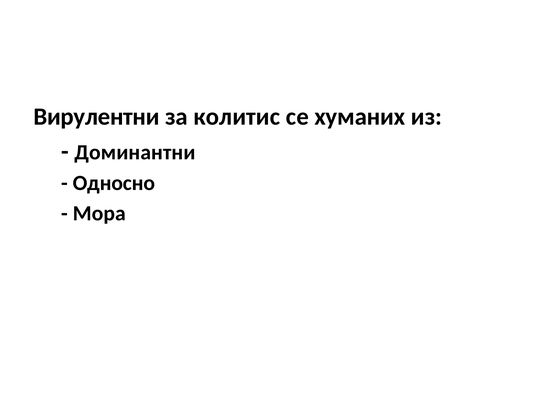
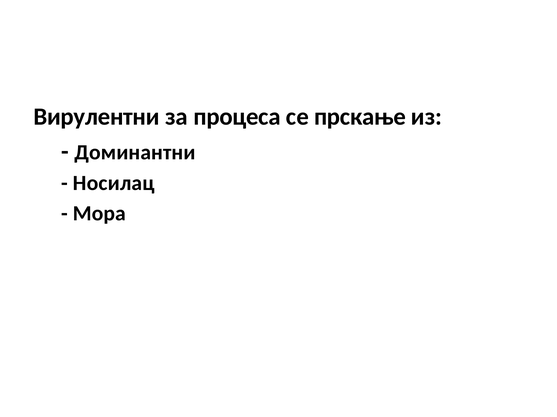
колитис: колитис -> процеса
хуманих: хуманих -> прскање
Односно: Односно -> Носилац
